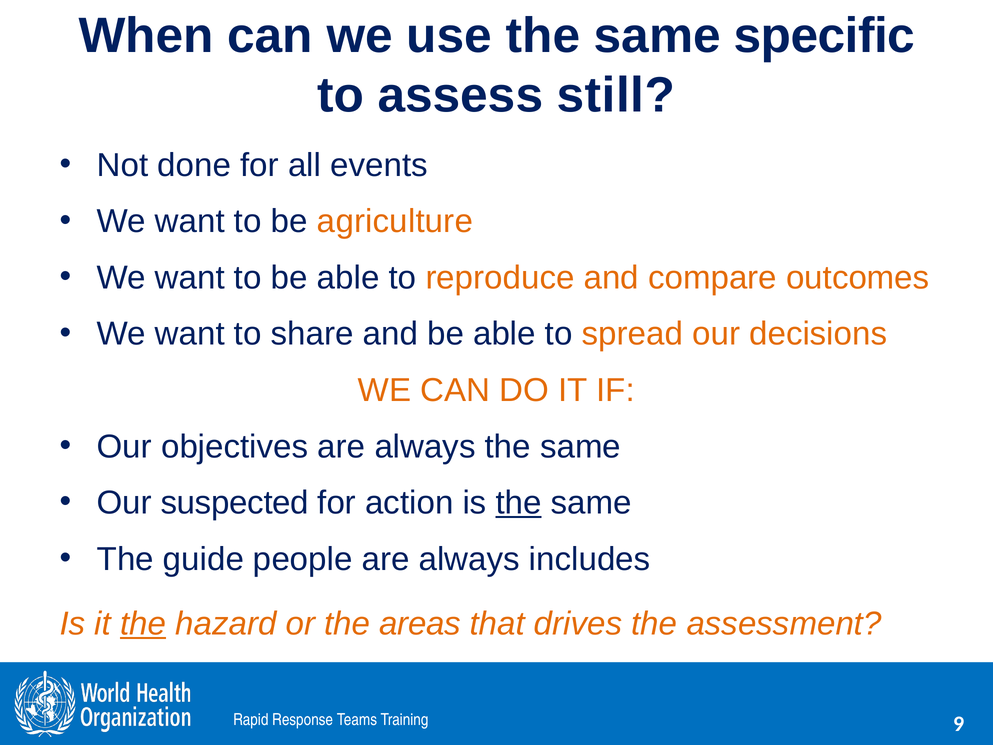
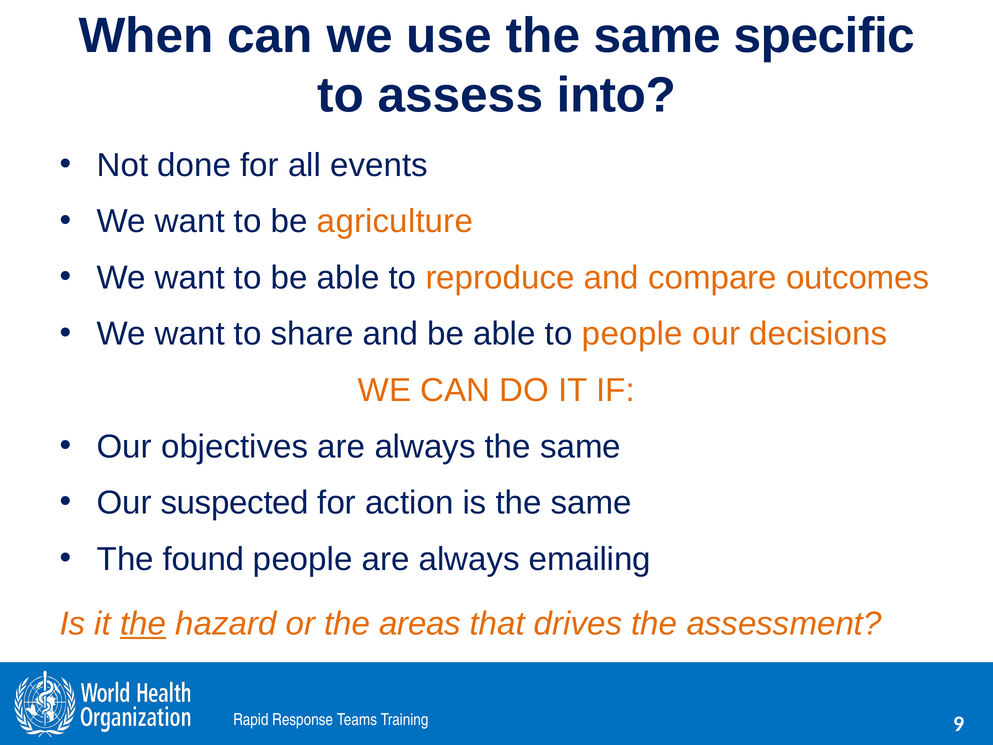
still: still -> into
to spread: spread -> people
the at (519, 503) underline: present -> none
guide: guide -> found
includes: includes -> emailing
